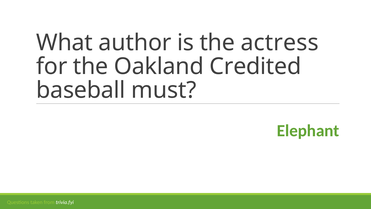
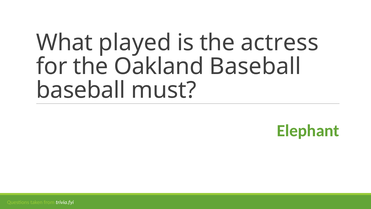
author: author -> played
Oakland Credited: Credited -> Baseball
